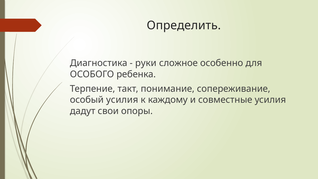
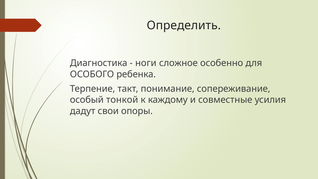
руки: руки -> ноги
особый усилия: усилия -> тонкой
